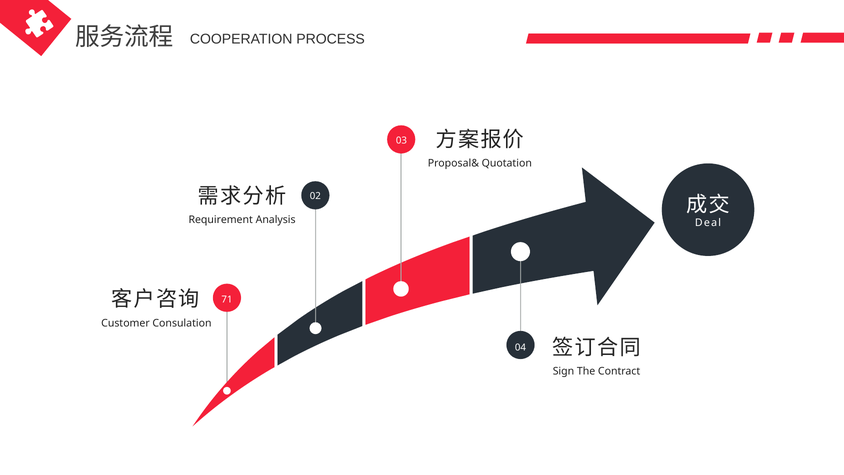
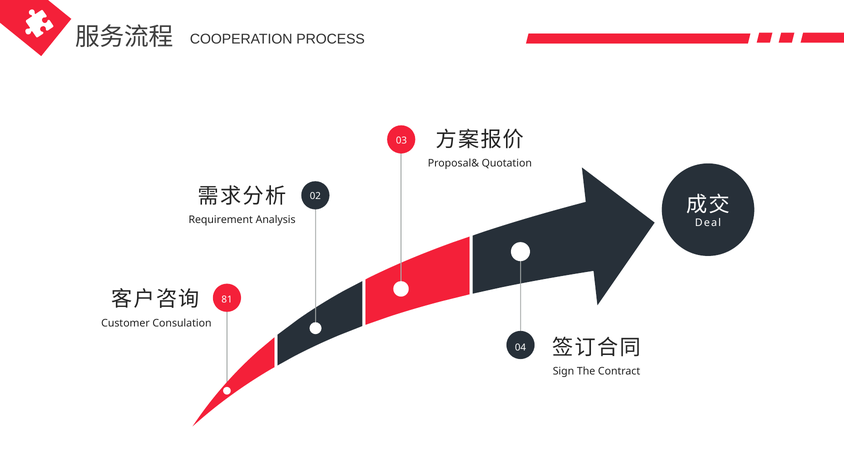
71: 71 -> 81
